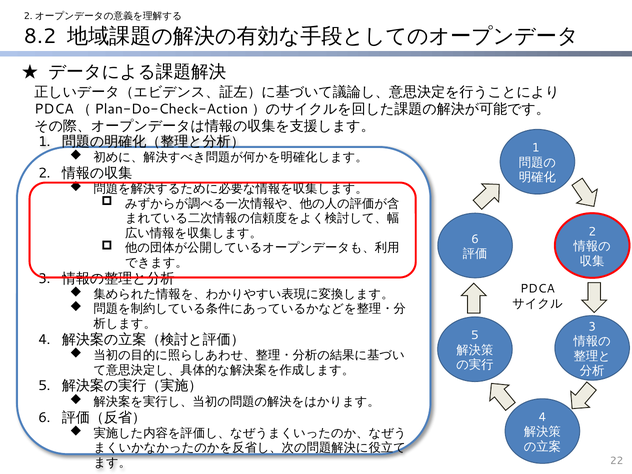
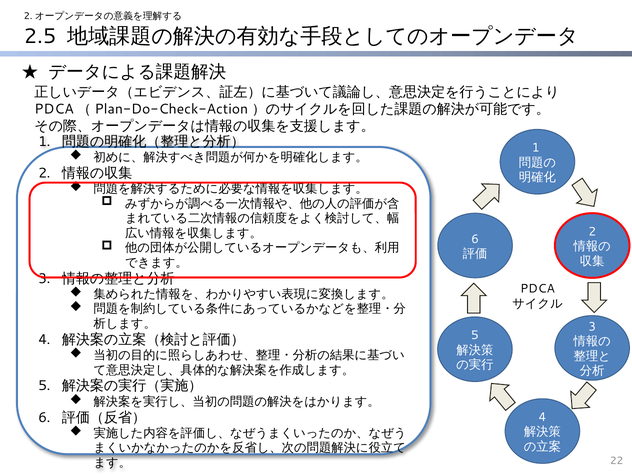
8.2: 8.2 -> 2.5
